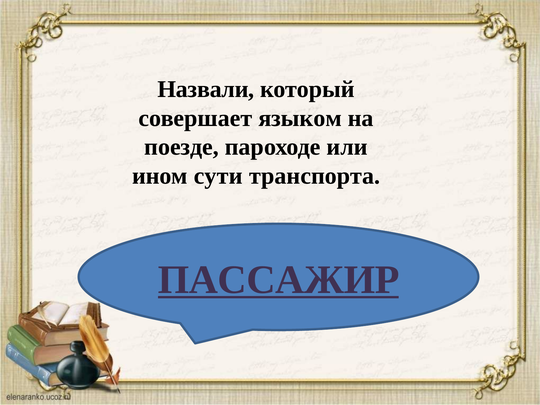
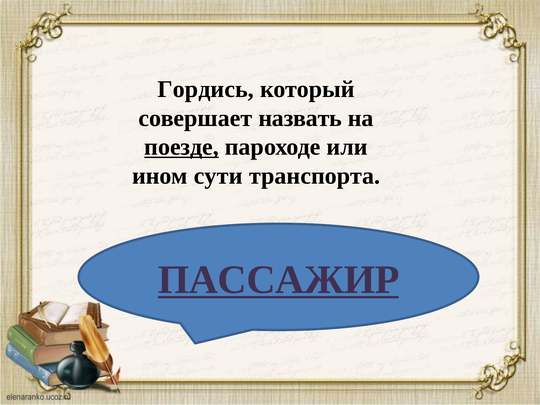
Назвали: Назвали -> Гордись
языком: языком -> назвать
поезде underline: none -> present
